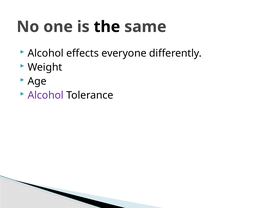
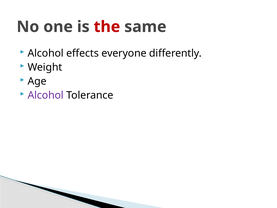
the colour: black -> red
